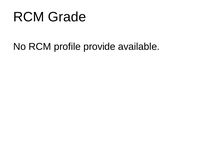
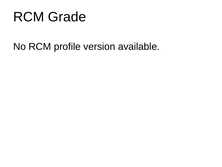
provide: provide -> version
